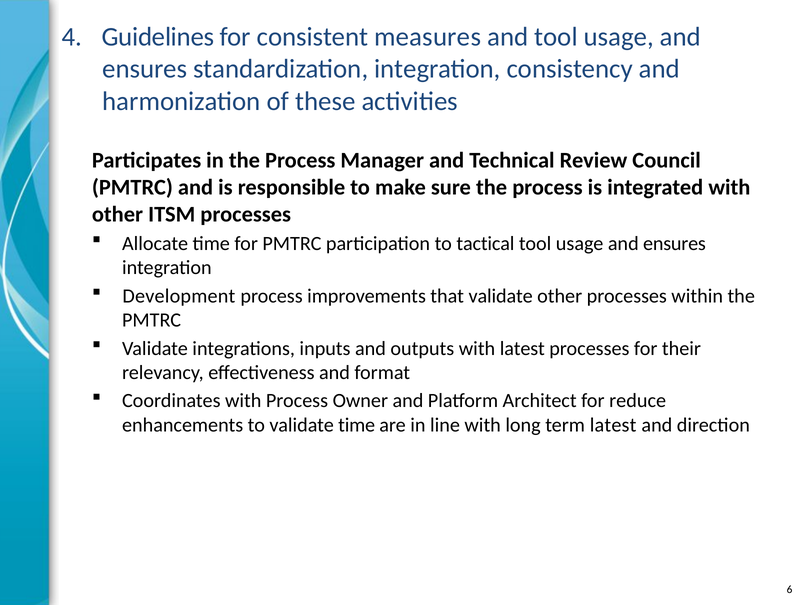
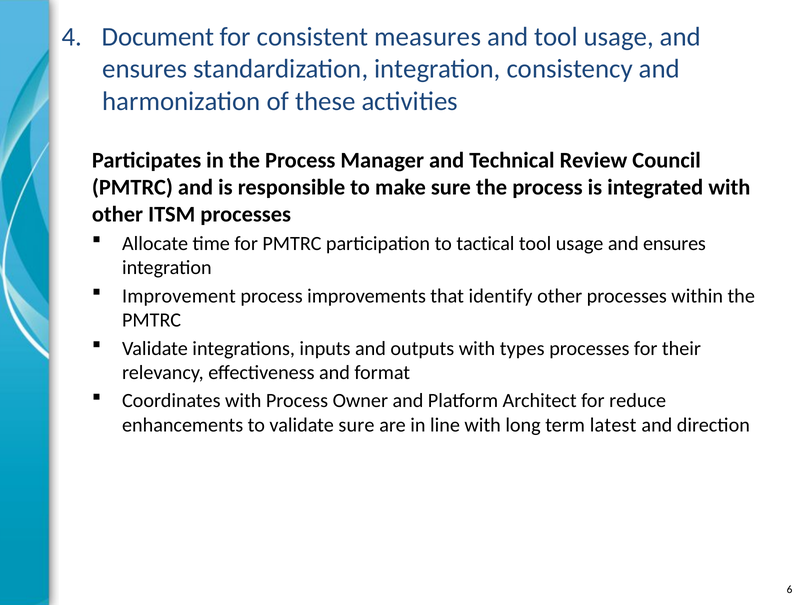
Guidelines: Guidelines -> Document
Development: Development -> Improvement
that validate: validate -> identify
with latest: latest -> types
validate time: time -> sure
